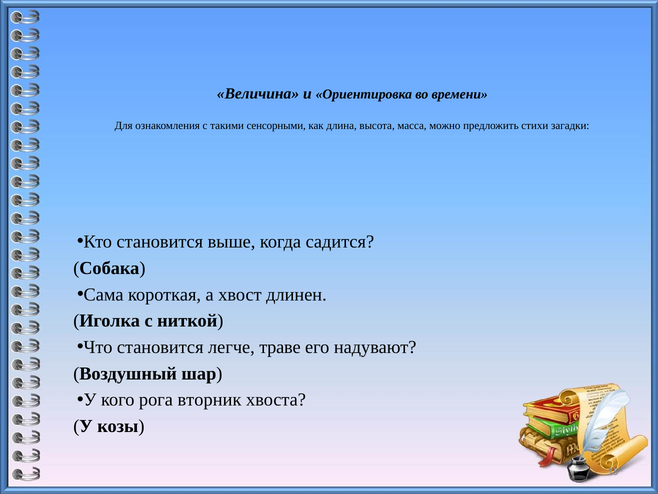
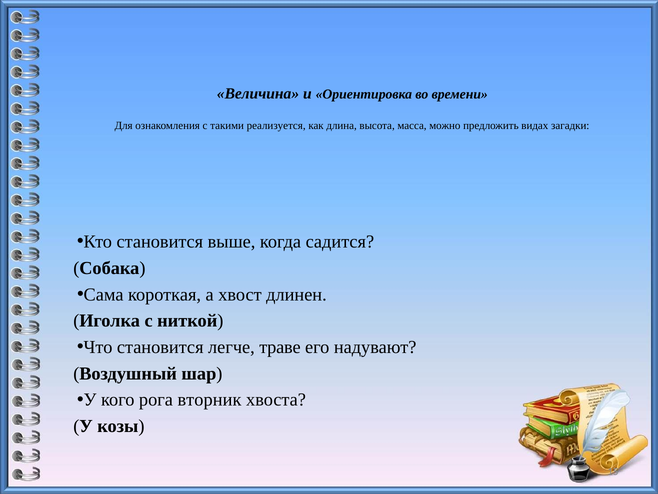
сенсорными: сенсорными -> реализуется
стихи: стихи -> видах
